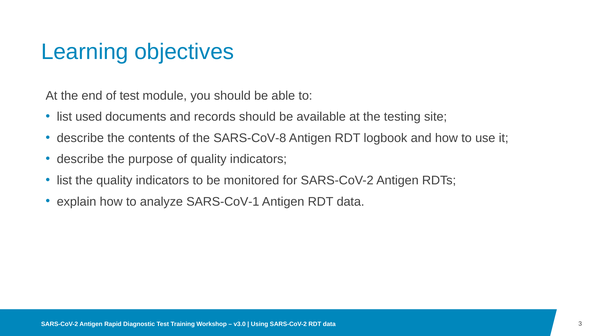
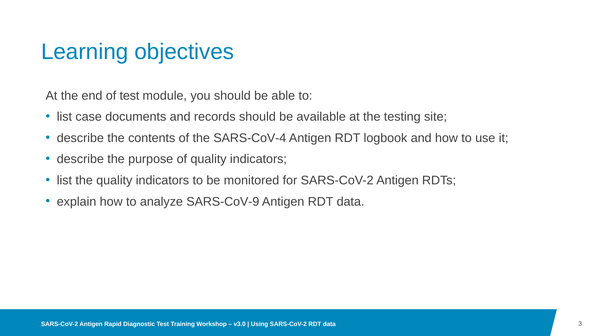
used: used -> case
SARS-CoV-8: SARS-CoV-8 -> SARS-CoV-4
SARS-CoV-1: SARS-CoV-1 -> SARS-CoV-9
